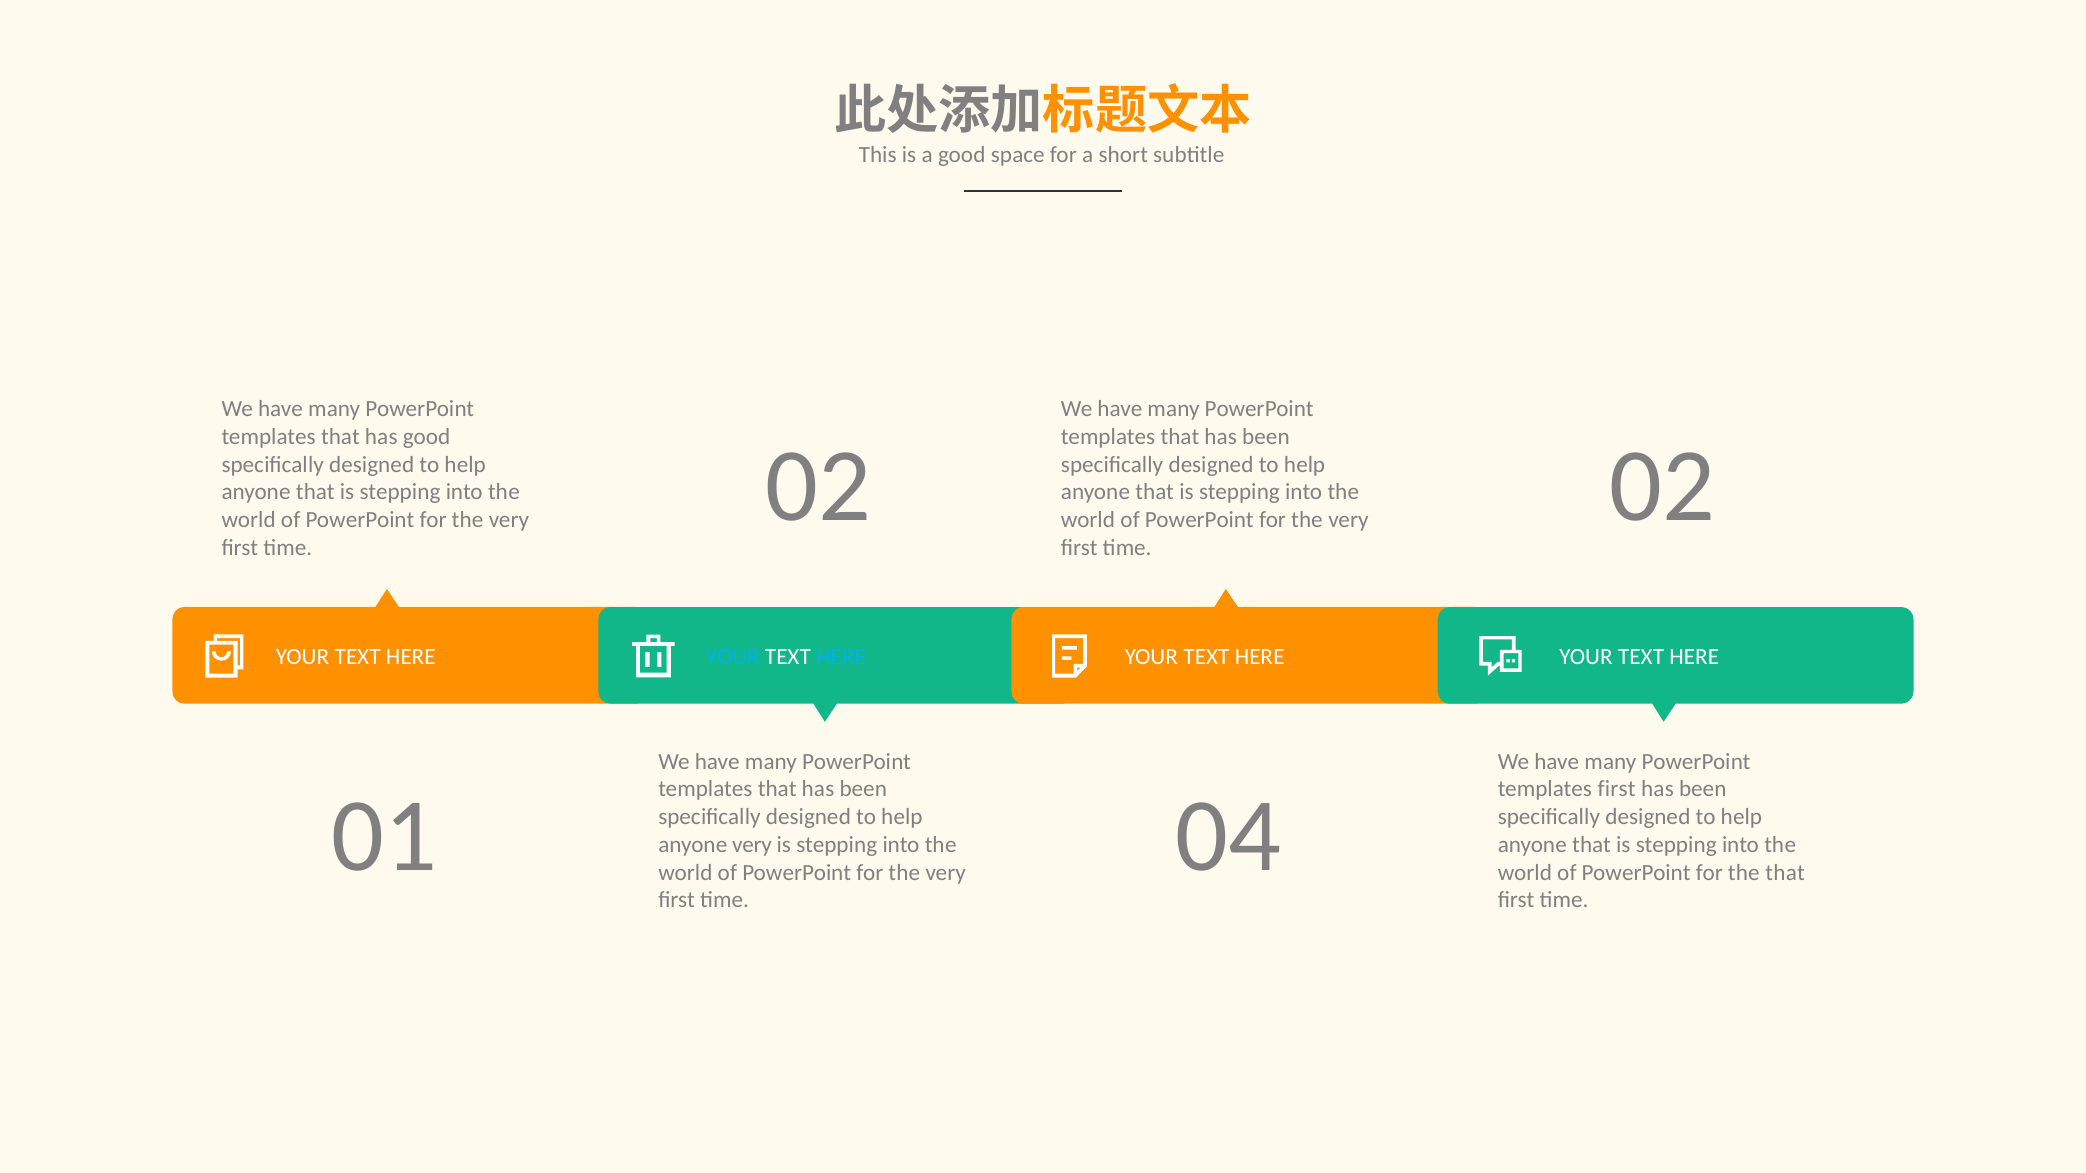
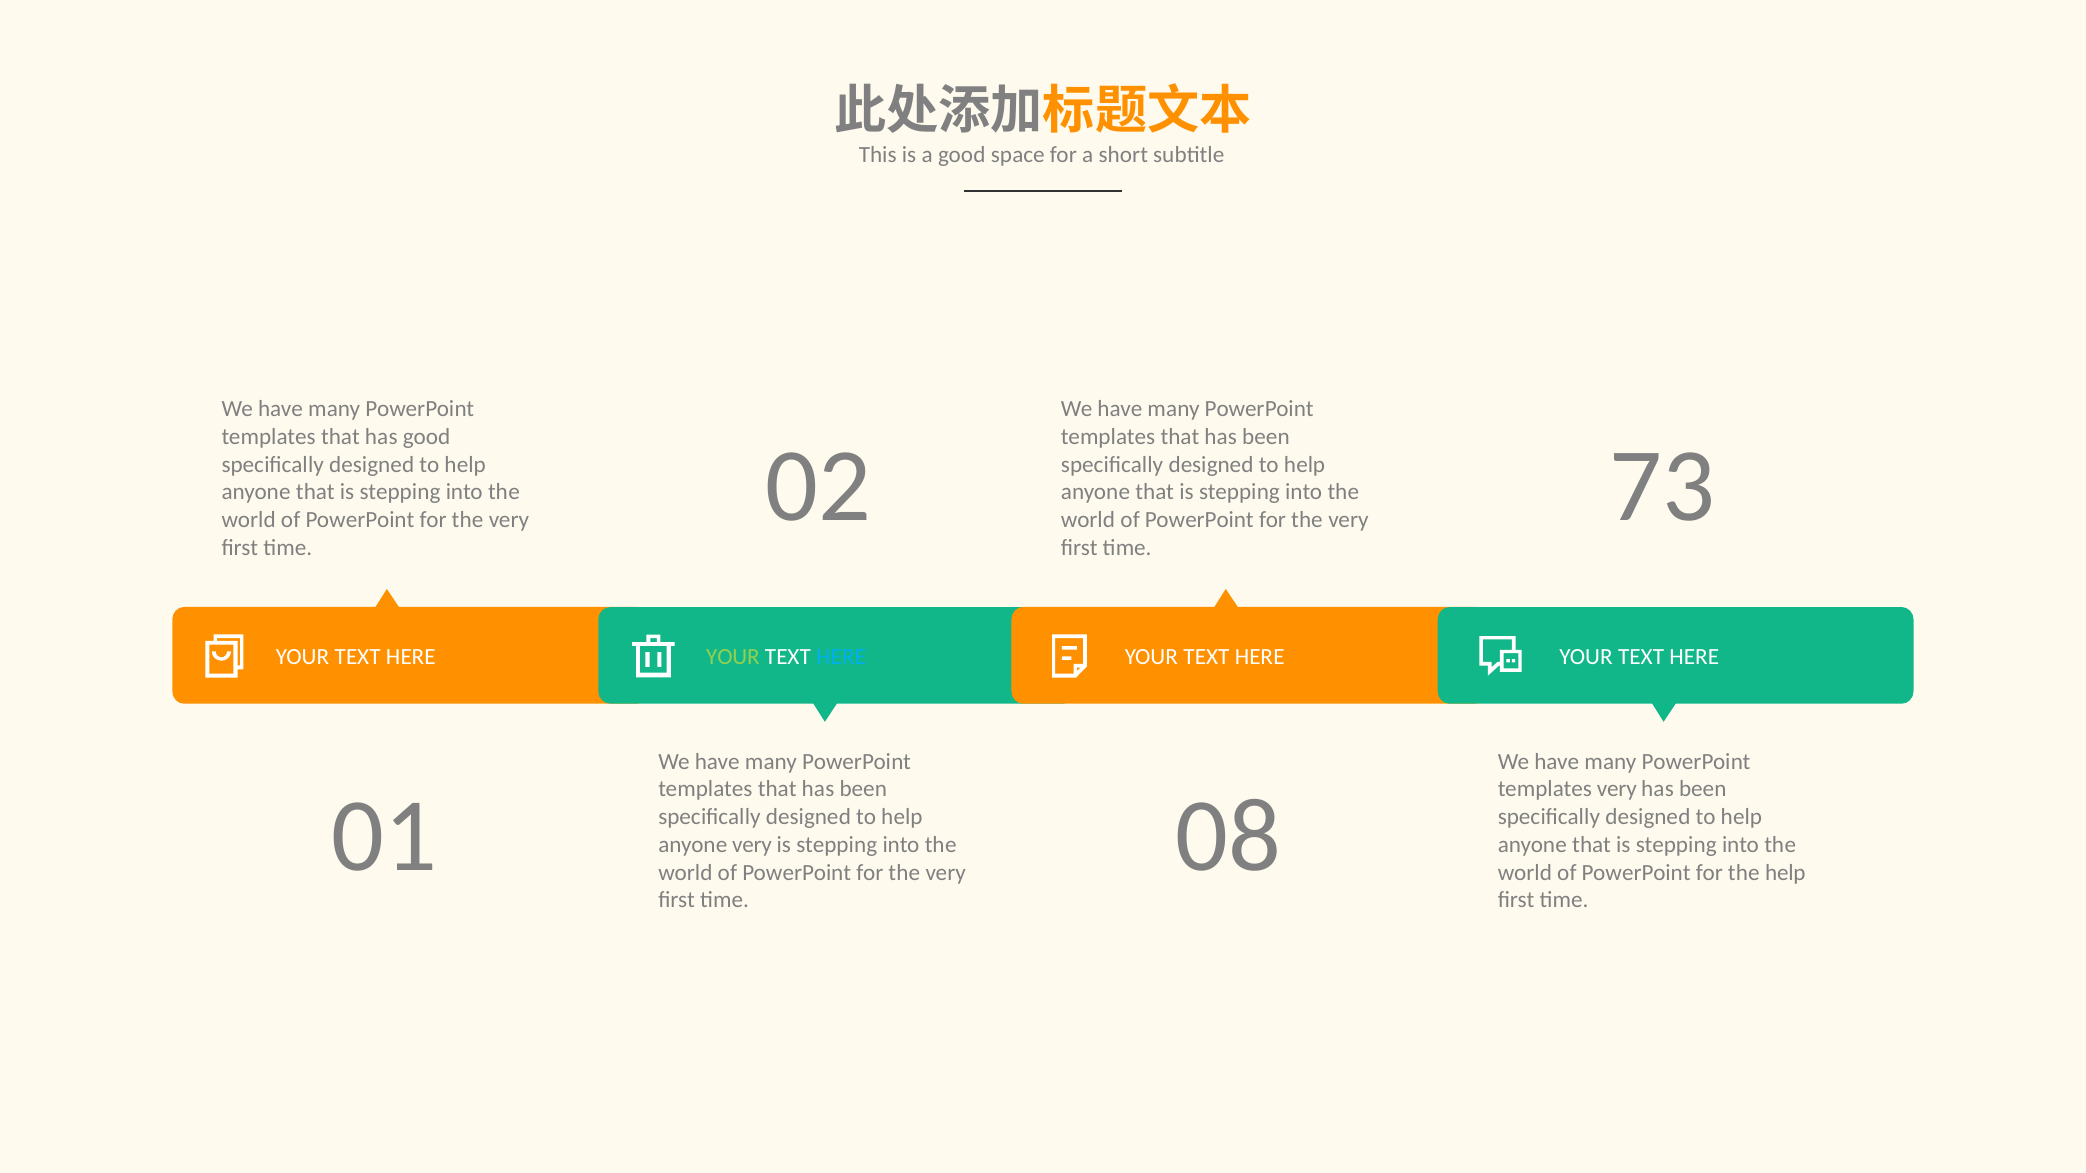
02 02: 02 -> 73
YOUR at (733, 657) colour: light blue -> light green
templates first: first -> very
04: 04 -> 08
the that: that -> help
